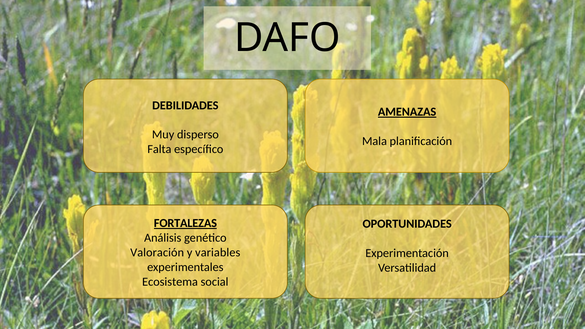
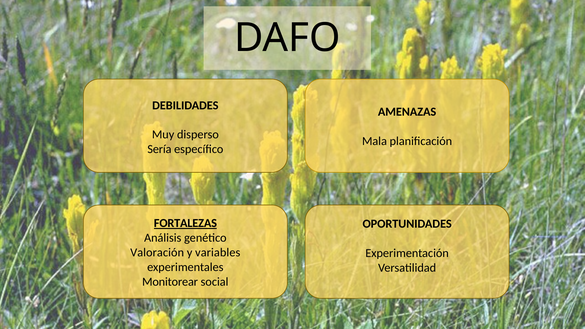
AMENAZAS underline: present -> none
Falta: Falta -> Sería
Ecosistema: Ecosistema -> Monitorear
